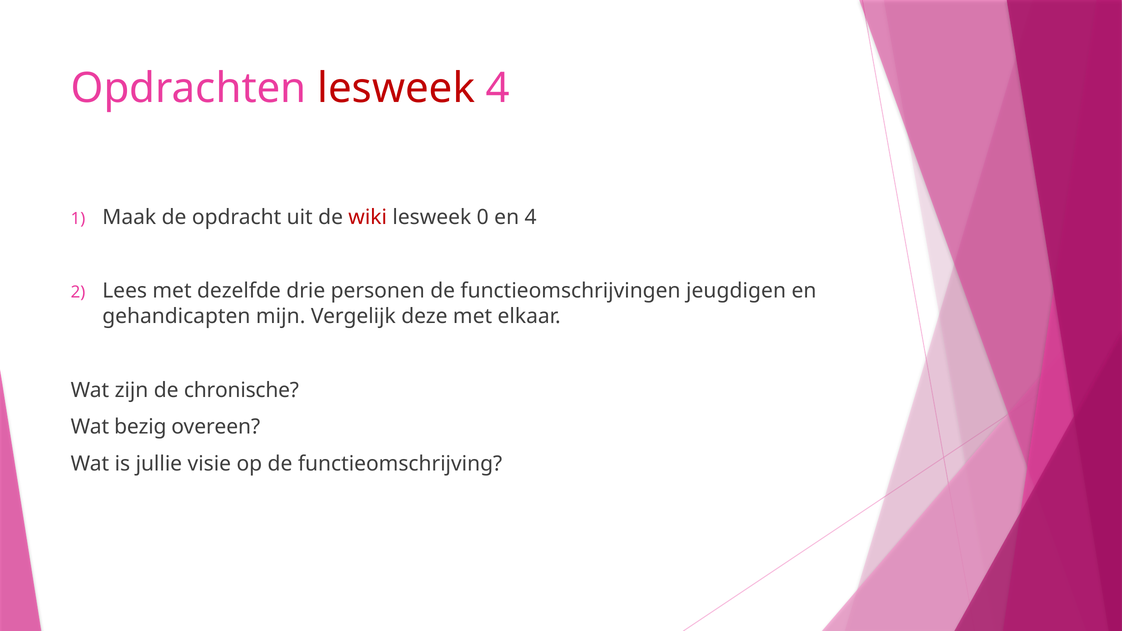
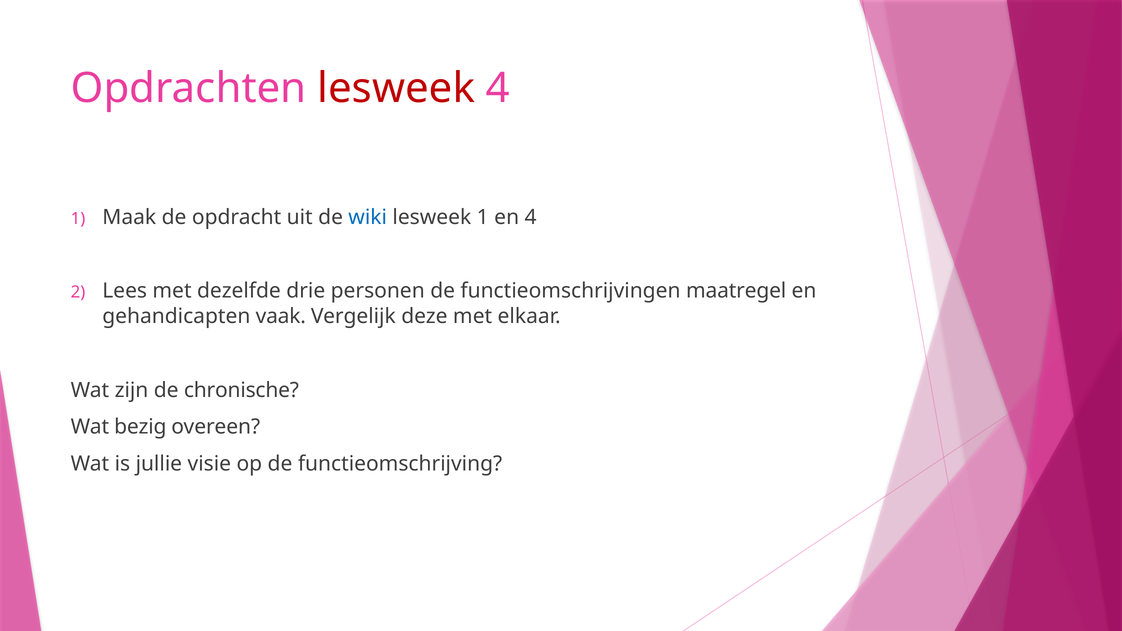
wiki colour: red -> blue
lesweek 0: 0 -> 1
jeugdigen: jeugdigen -> maatregel
mijn: mijn -> vaak
